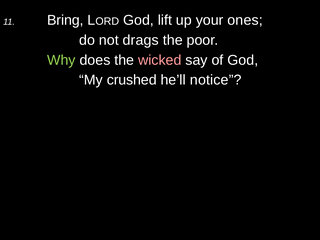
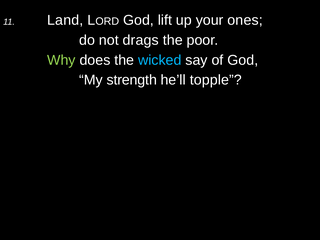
Bring: Bring -> Land
wicked colour: pink -> light blue
crushed: crushed -> strength
notice: notice -> topple
